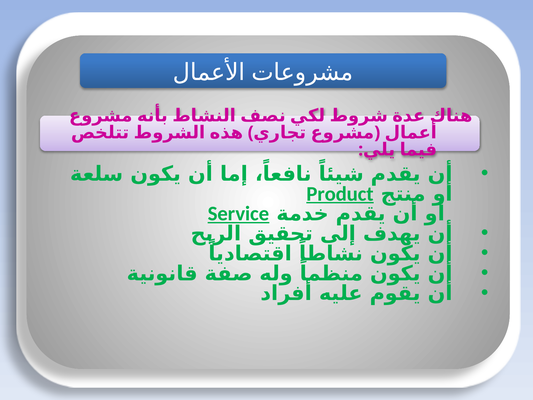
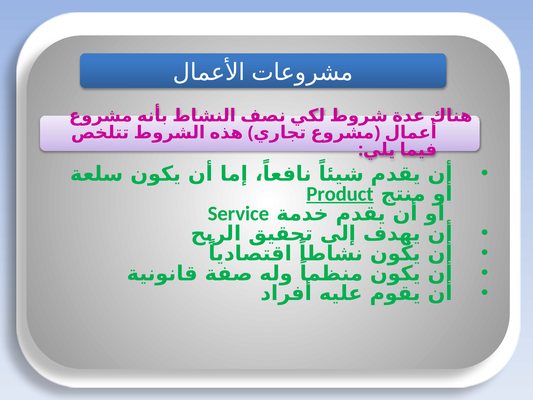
Service underline: present -> none
